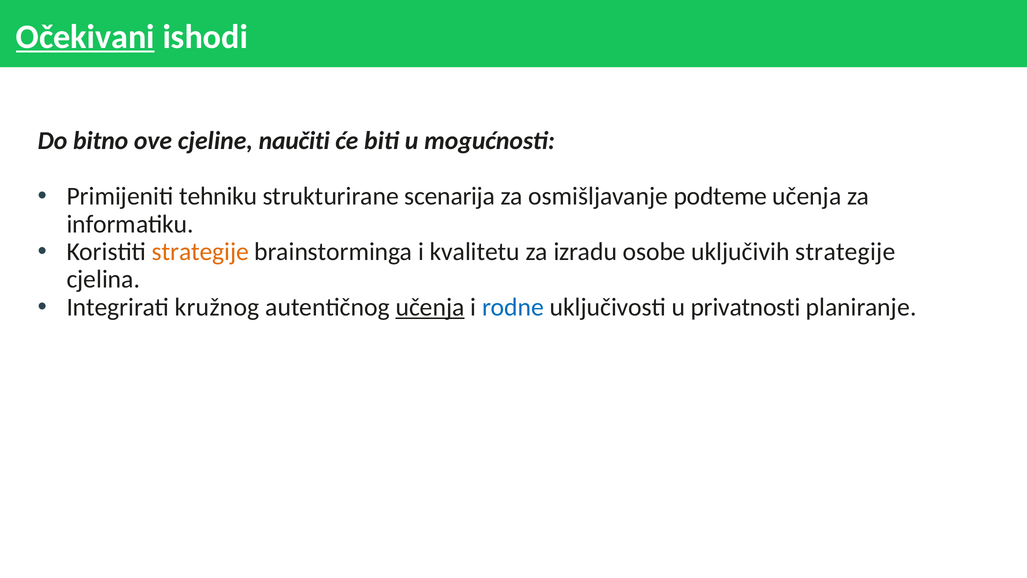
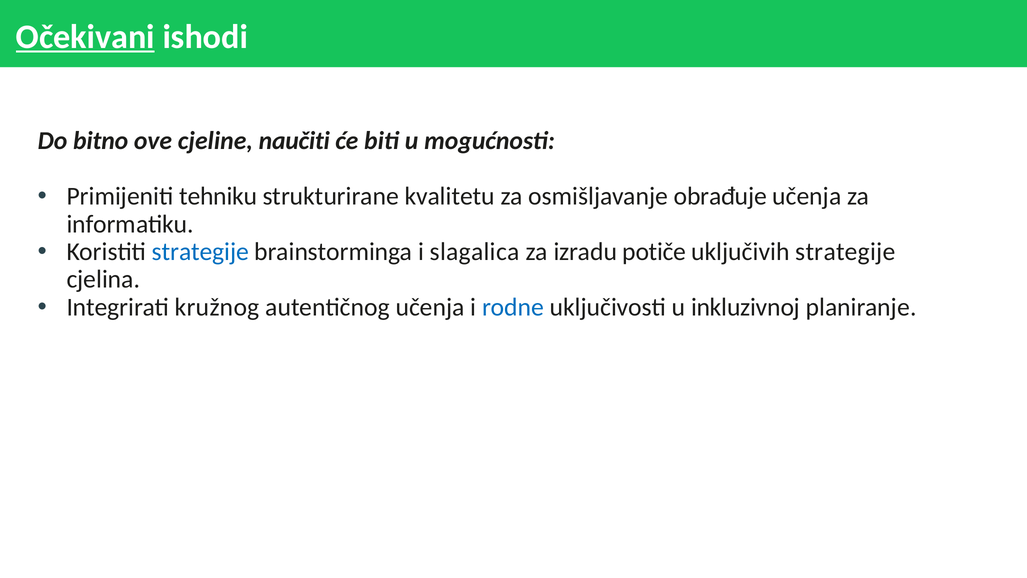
scenarija: scenarija -> kvalitetu
podteme: podteme -> obrađuje
strategije at (200, 252) colour: orange -> blue
kvalitetu: kvalitetu -> slagalica
osobe: osobe -> potiče
učenja at (430, 307) underline: present -> none
privatnosti: privatnosti -> inkluzivnoj
